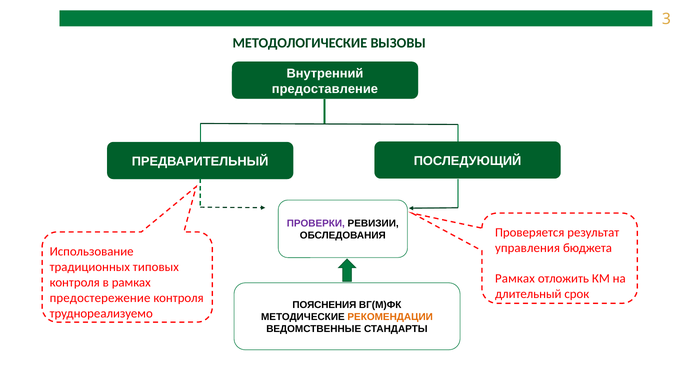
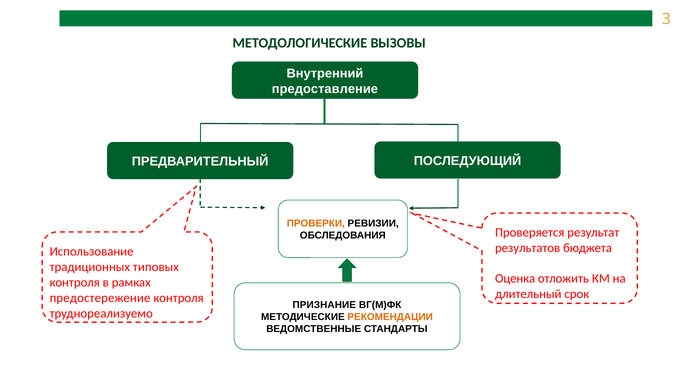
ПРОВЕРКИ colour: purple -> orange
управления: управления -> результатов
Рамках at (515, 278): Рамках -> Оценка
ПОЯСНЕНИЯ: ПОЯСНЕНИЯ -> ПРИЗНАНИЕ
